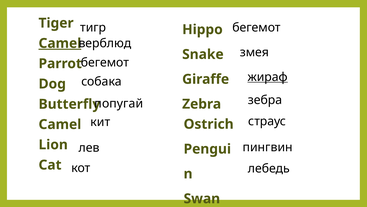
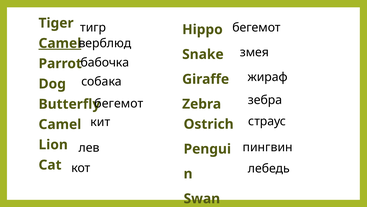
бегемот at (105, 62): бегемот -> бабочка
жираф underline: present -> none
попугай at (119, 103): попугай -> бегемот
